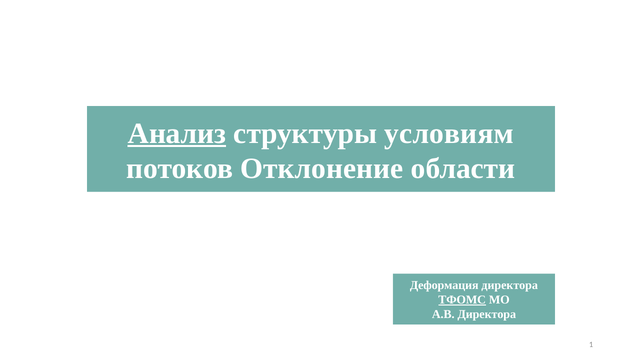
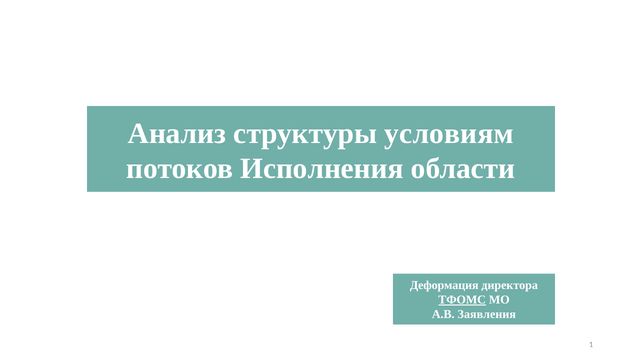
Анализ underline: present -> none
Отклонение: Отклонение -> Исполнения
А.В Директора: Директора -> Заявления
